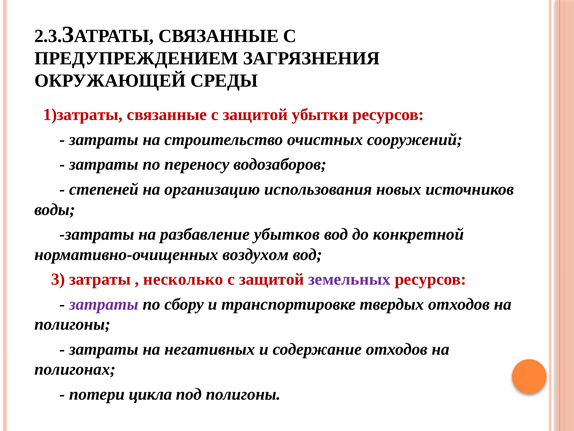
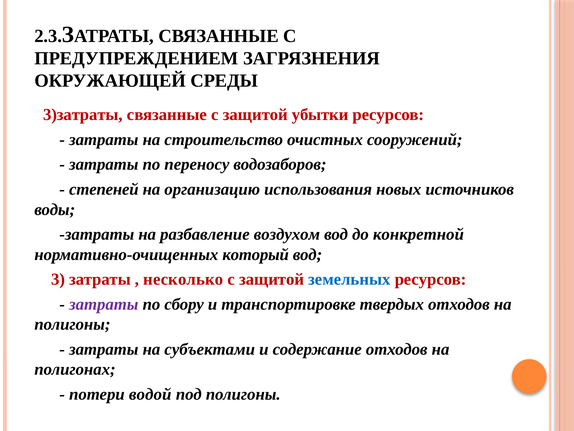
1)затраты: 1)затраты -> 3)затраты
убытков: убытков -> воздухом
воздухом: воздухом -> который
земельных colour: purple -> blue
негативных: негативных -> субъектами
цикла: цикла -> водой
